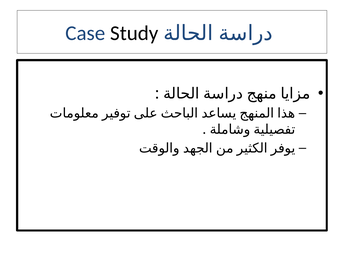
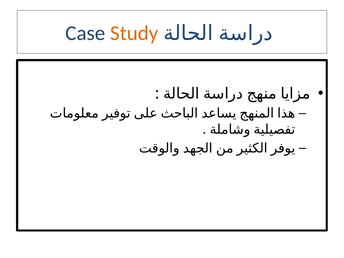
Study colour: black -> orange
